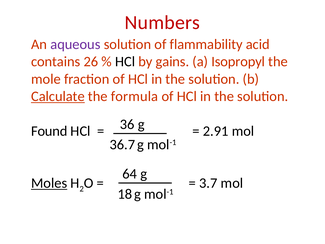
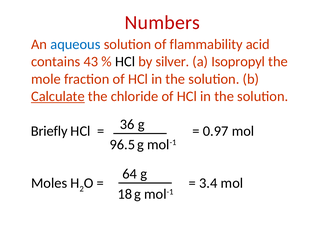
aqueous colour: purple -> blue
26: 26 -> 43
gains: gains -> silver
formula: formula -> chloride
Found: Found -> Briefly
2.91: 2.91 -> 0.97
36.7: 36.7 -> 96.5
Moles underline: present -> none
3.7: 3.7 -> 3.4
